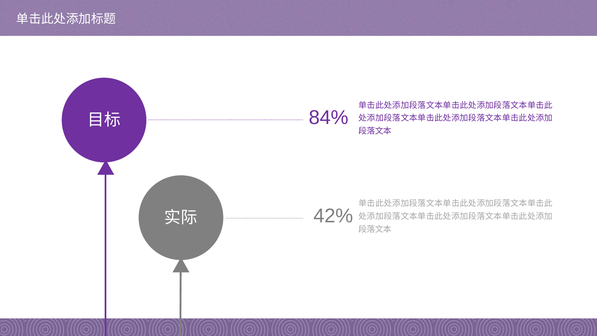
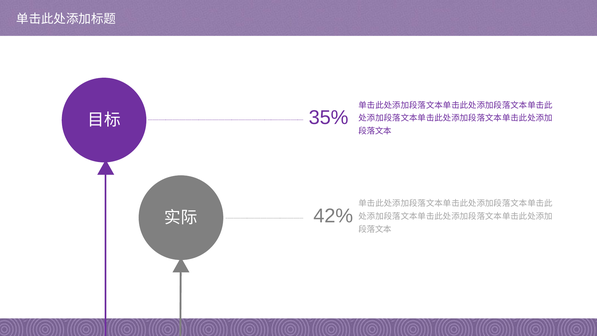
84%: 84% -> 35%
